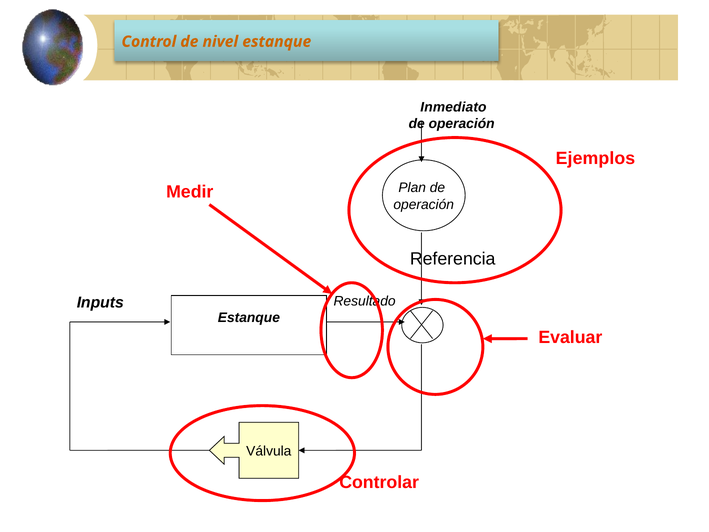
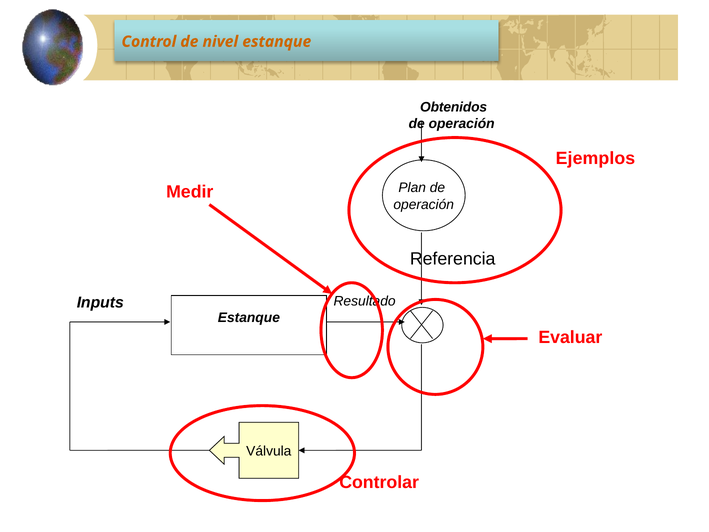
Inmediato: Inmediato -> Obtenidos
